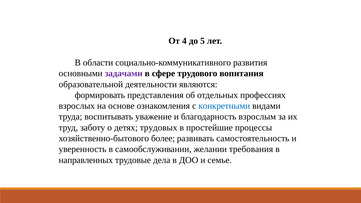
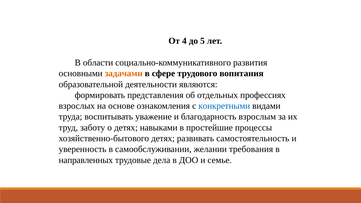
задачами colour: purple -> orange
трудовых: трудовых -> навыками
хозяйственно-бытового более: более -> детях
